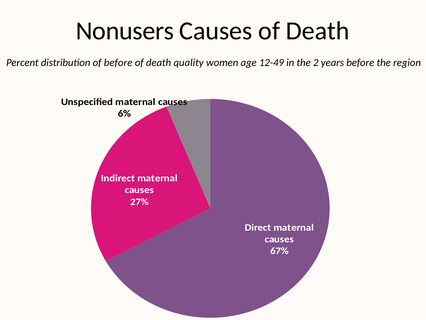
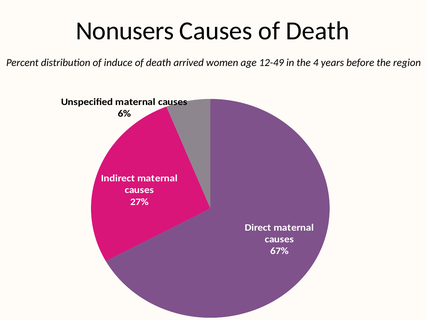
of before: before -> induce
quality: quality -> arrived
2: 2 -> 4
